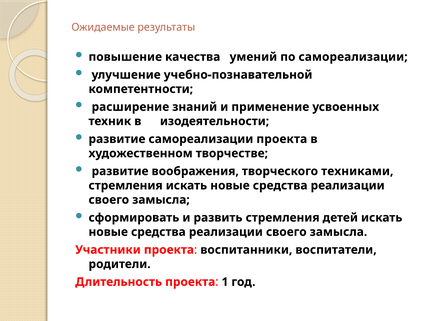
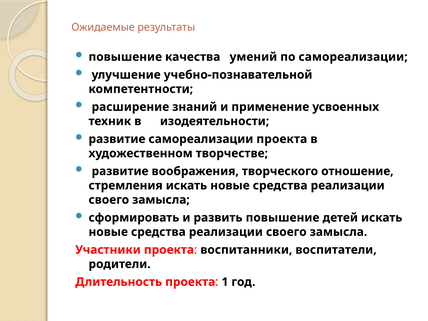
техниками: техниками -> отношение
развить стремления: стремления -> повышение
